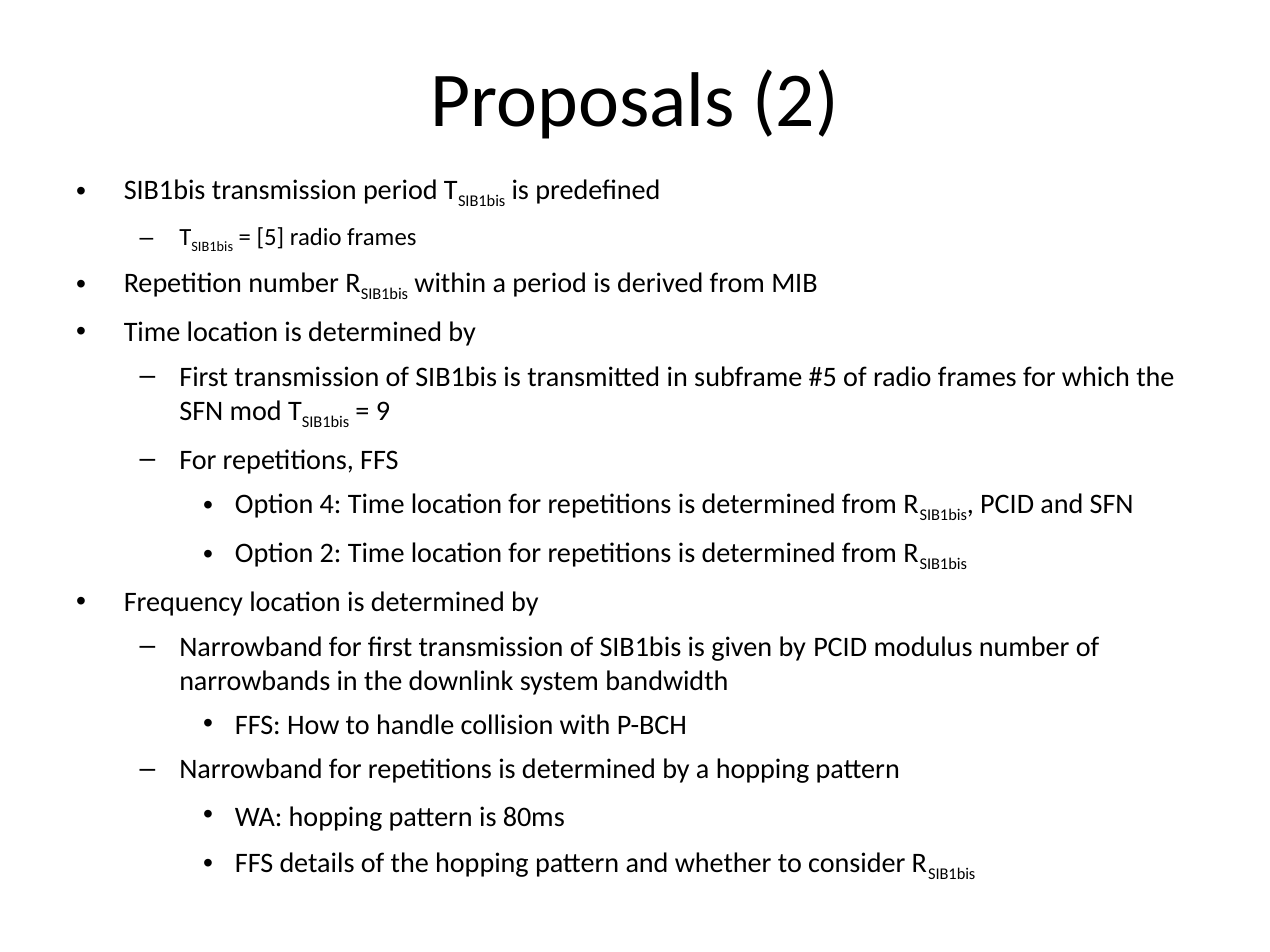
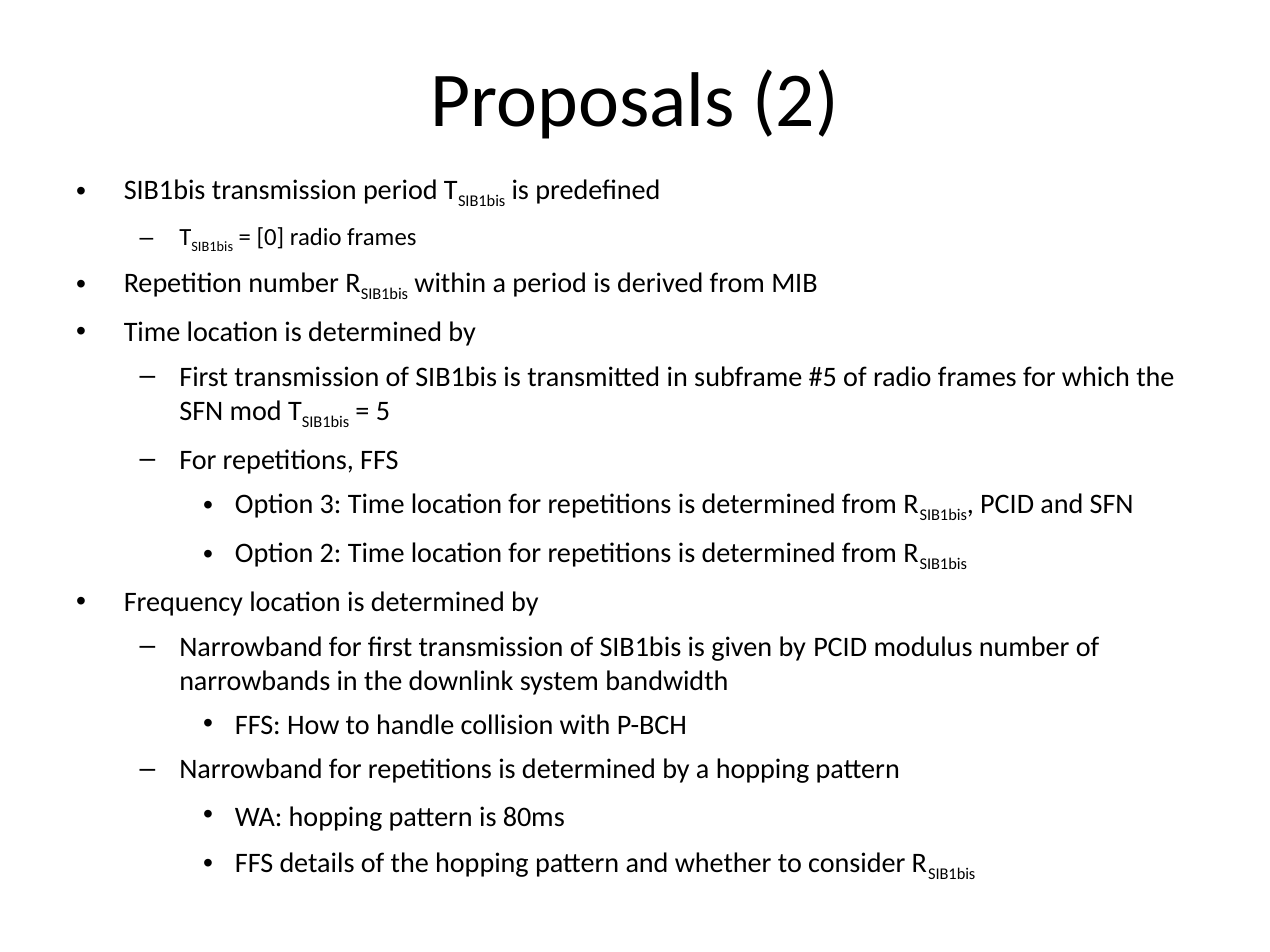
5: 5 -> 0
9: 9 -> 5
4: 4 -> 3
